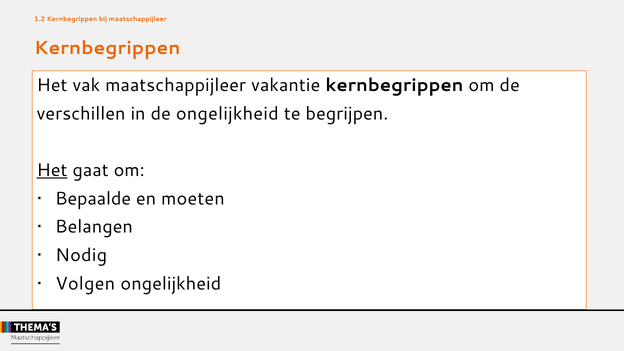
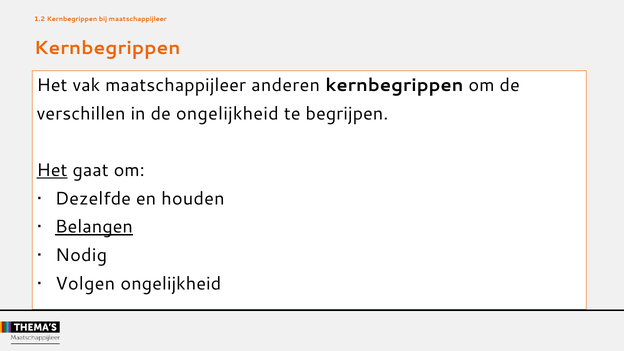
vakantie: vakantie -> anderen
Bepaalde: Bepaalde -> Dezelfde
moeten: moeten -> houden
Belangen underline: none -> present
